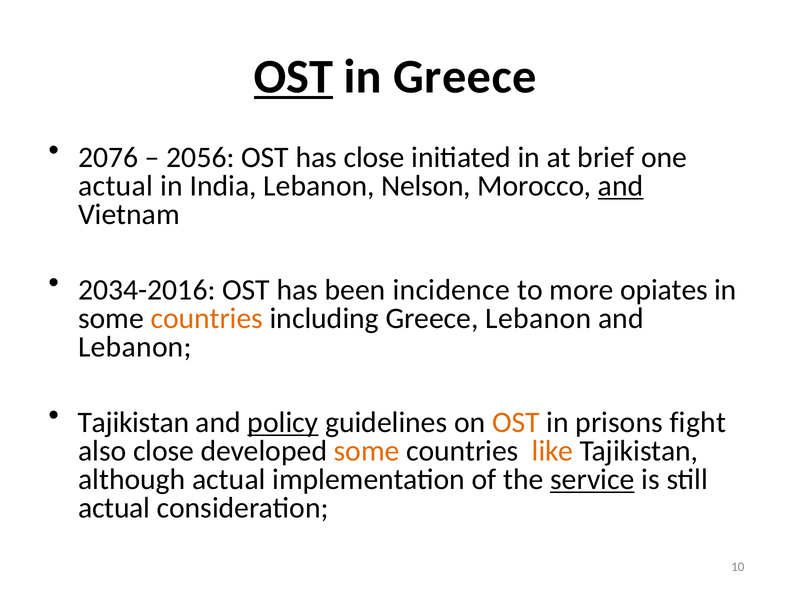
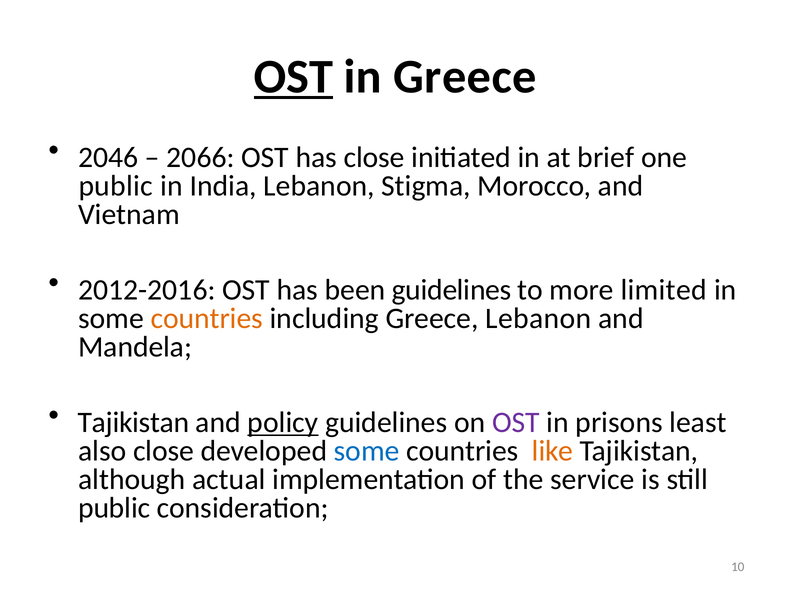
2076: 2076 -> 2046
2056: 2056 -> 2066
actual at (116, 186): actual -> public
Nelson: Nelson -> Stigma
and at (621, 186) underline: present -> none
2034-2016: 2034-2016 -> 2012-2016
been incidence: incidence -> guidelines
opiates: opiates -> limited
Lebanon at (135, 347): Lebanon -> Mandela
OST at (516, 422) colour: orange -> purple
fight: fight -> least
some at (367, 451) colour: orange -> blue
service underline: present -> none
actual at (114, 508): actual -> public
